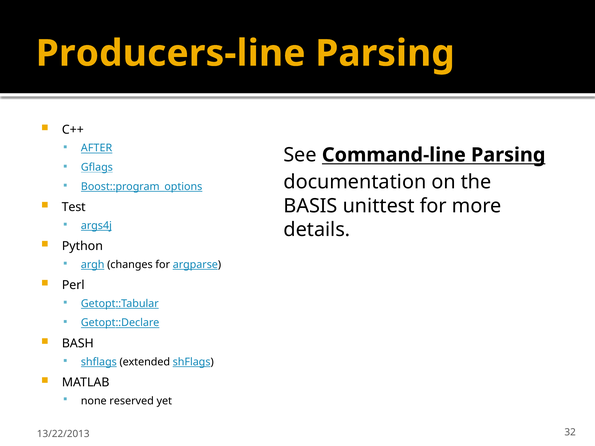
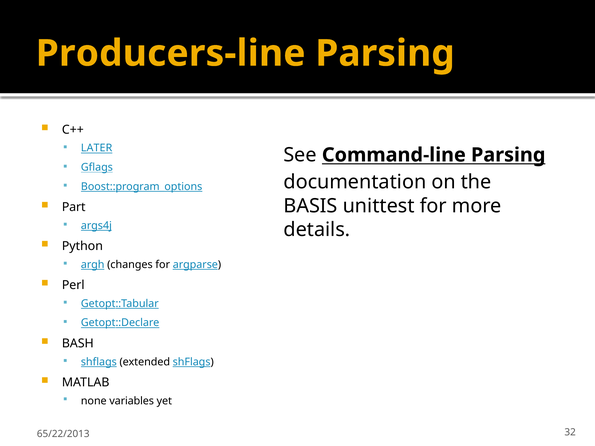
AFTER: AFTER -> LATER
Test: Test -> Part
reserved: reserved -> variables
13/22/2013: 13/22/2013 -> 65/22/2013
